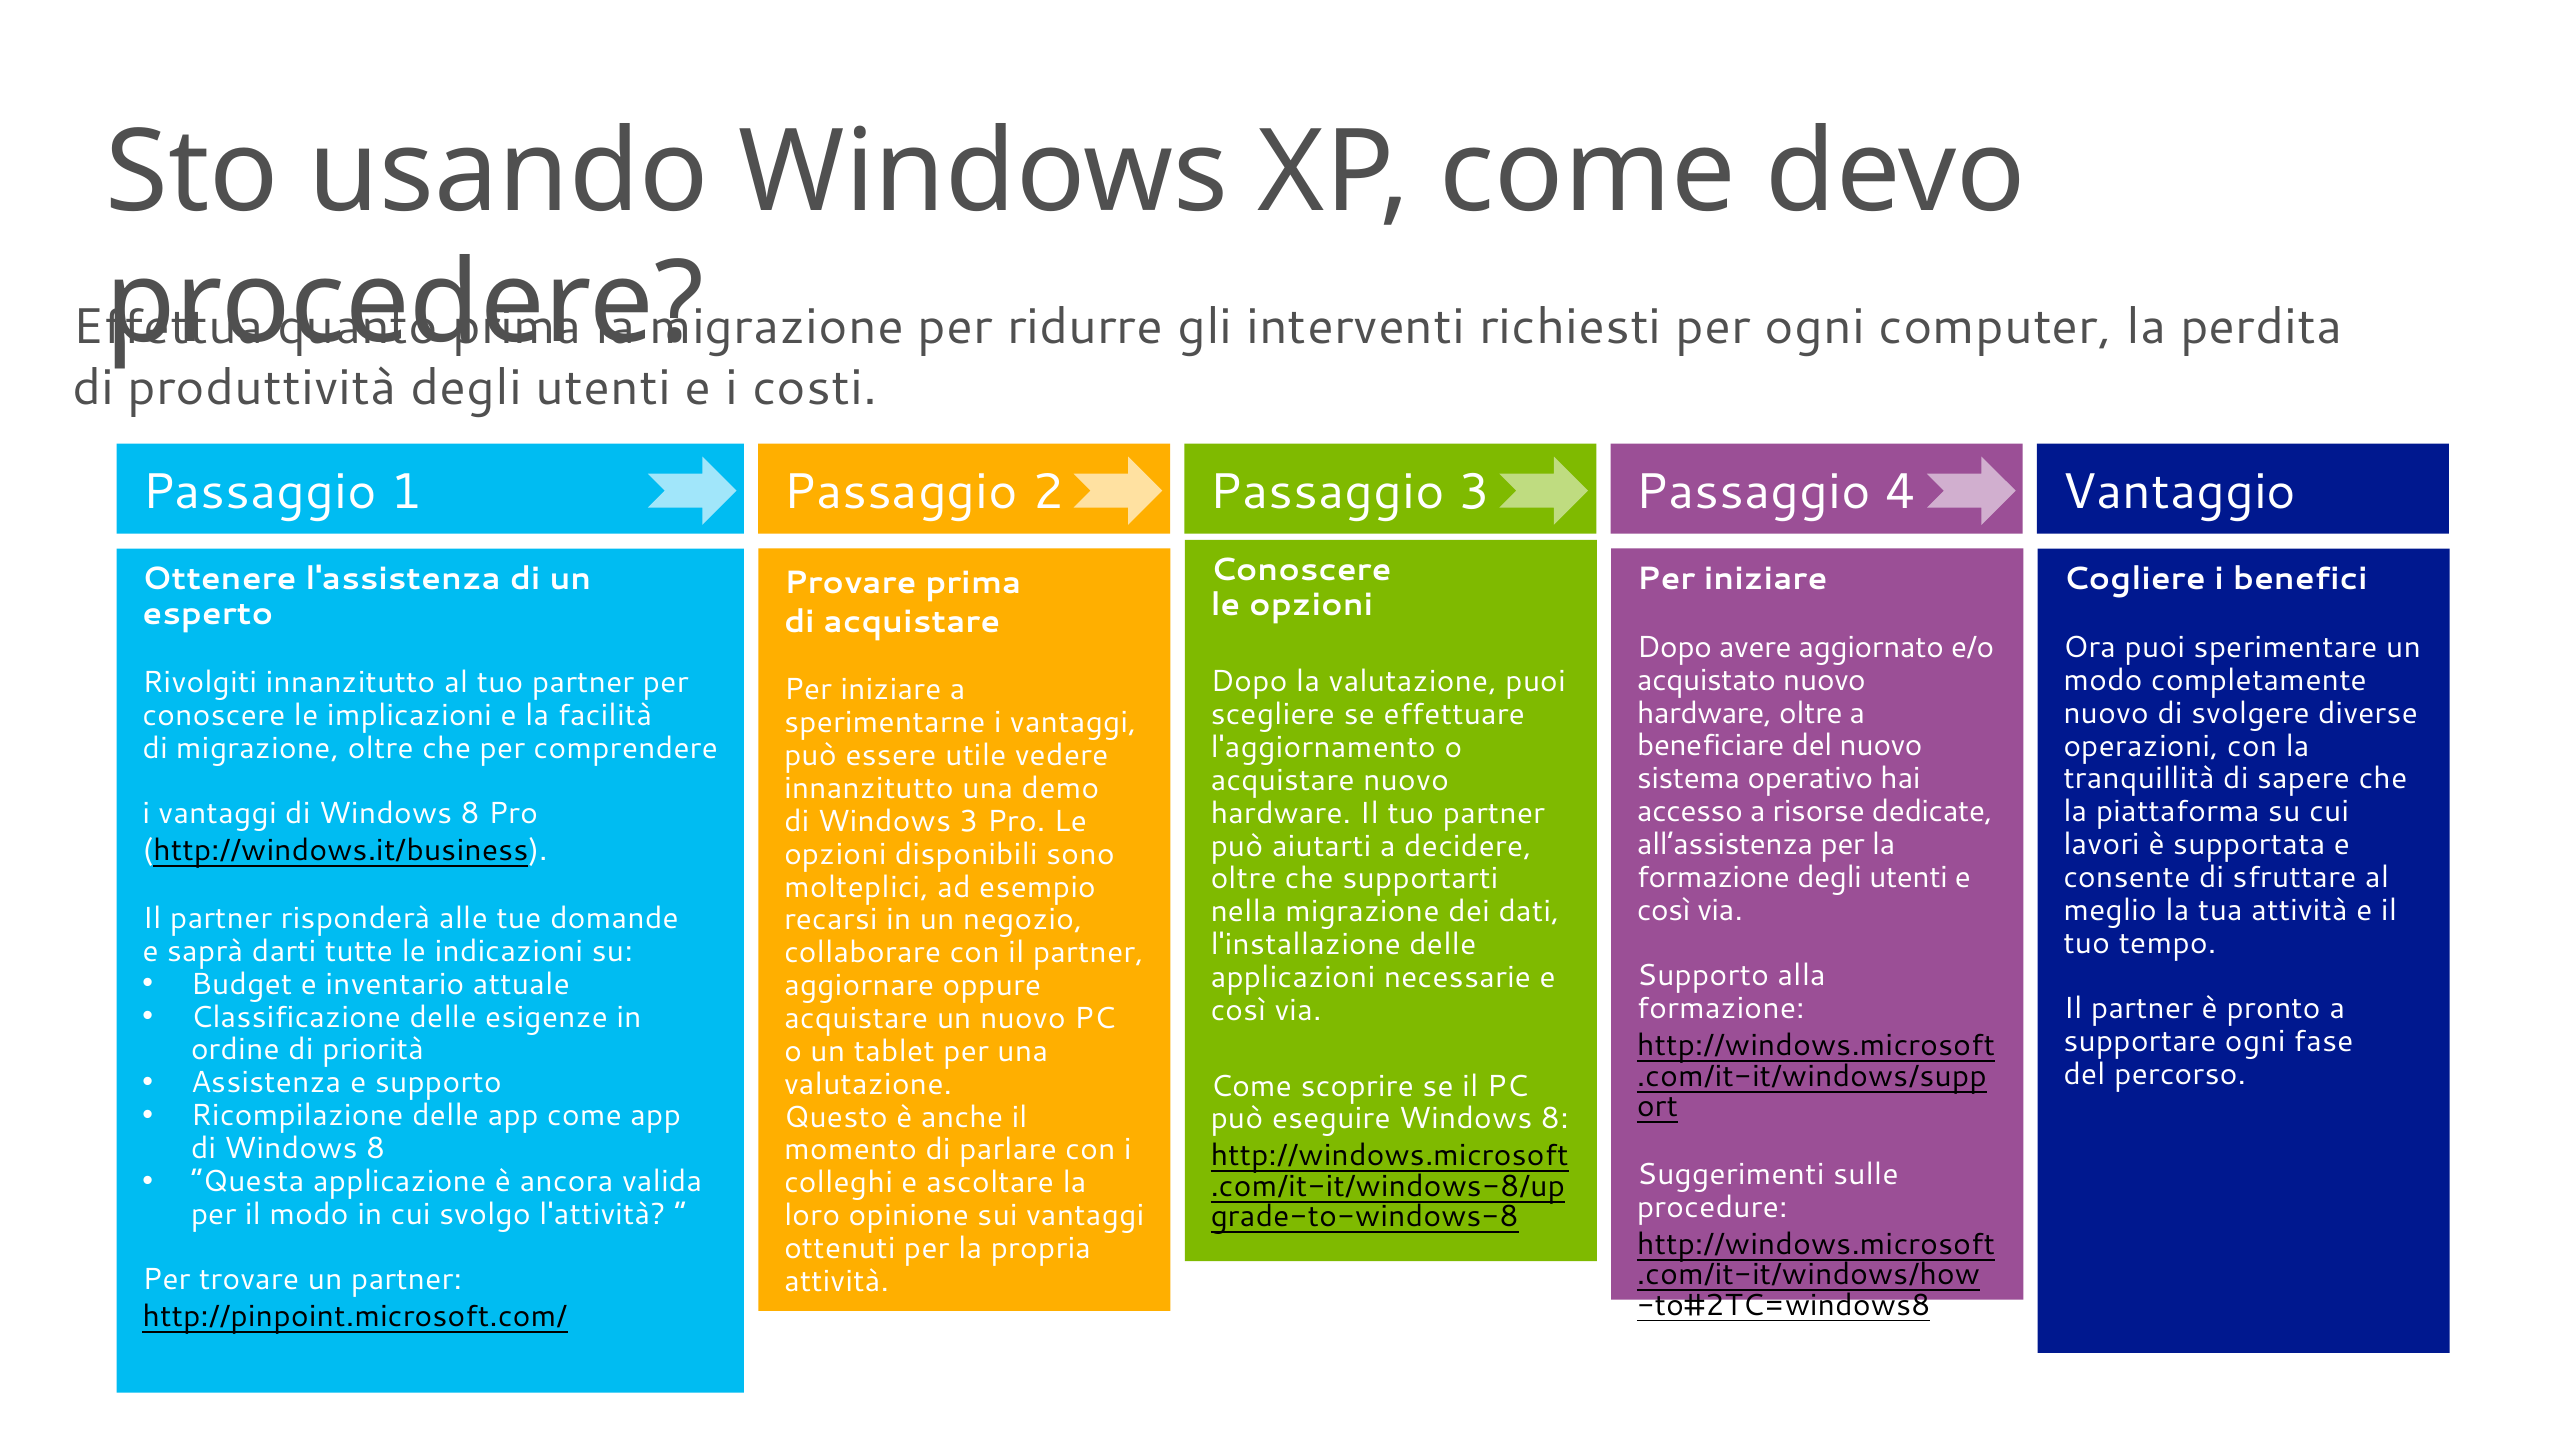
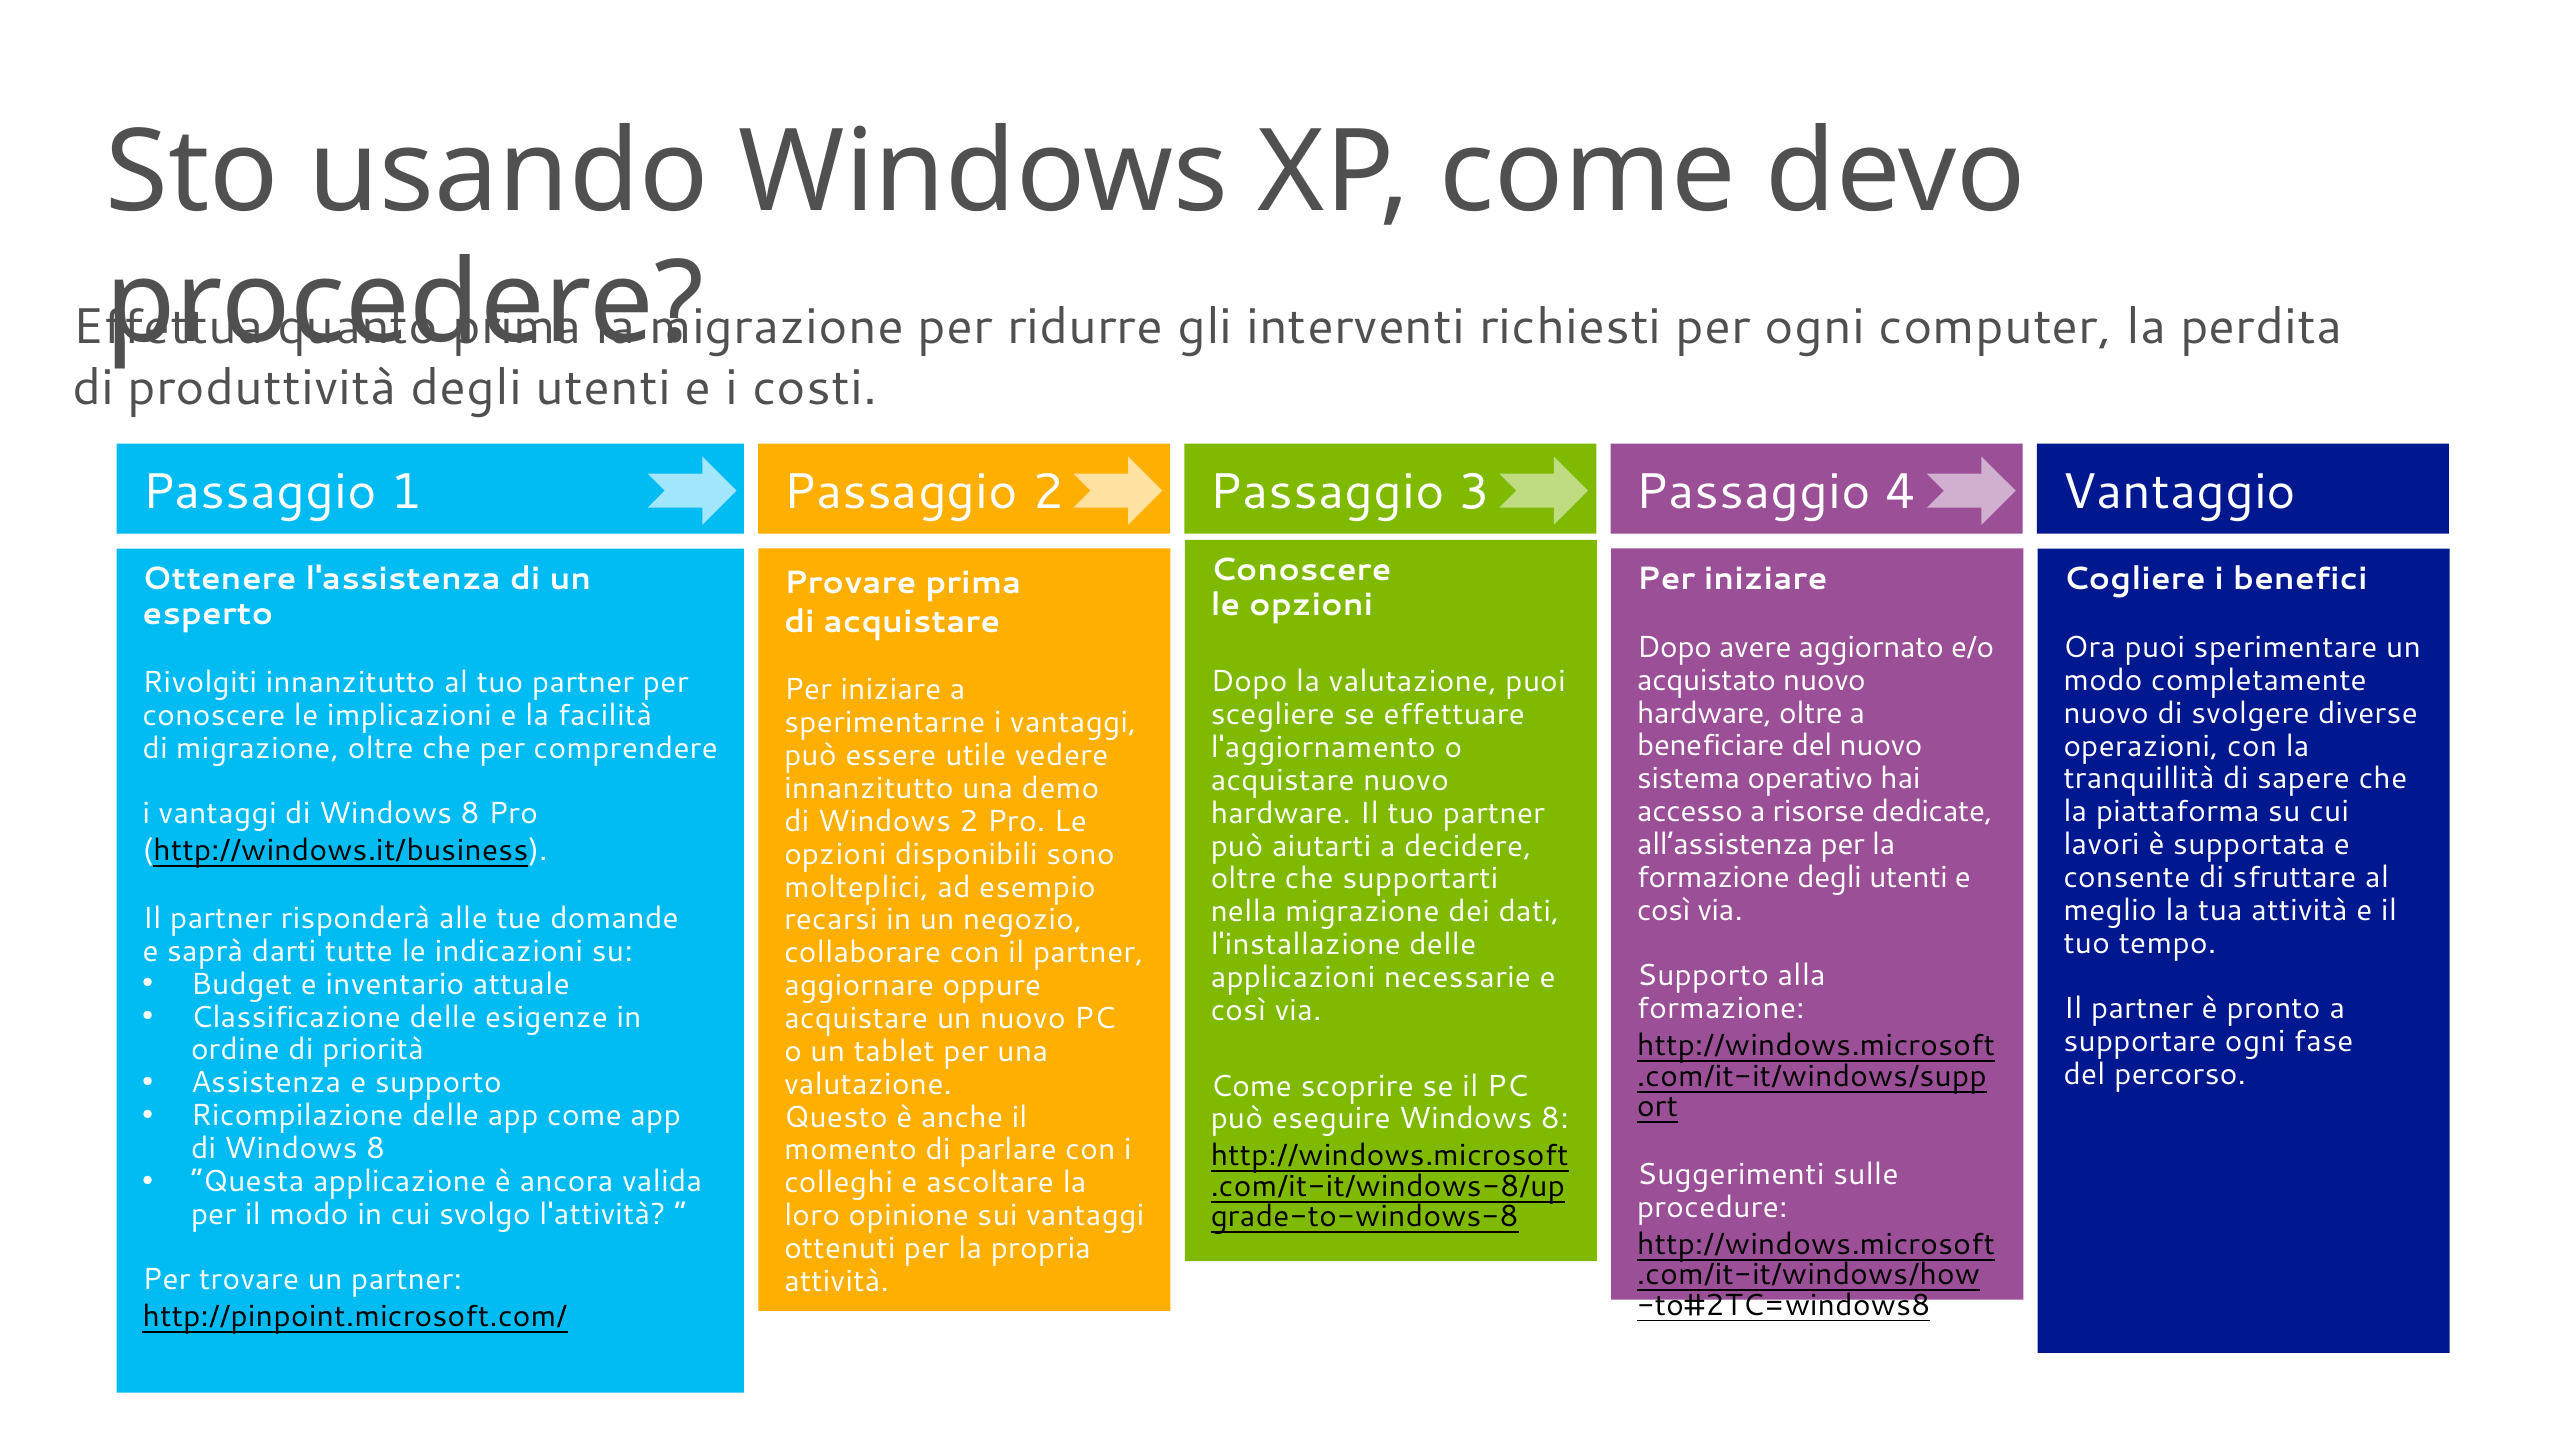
Windows 3: 3 -> 2
